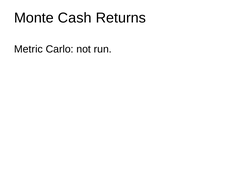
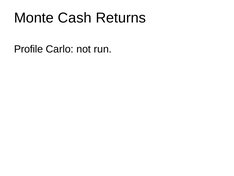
Metric: Metric -> Profile
